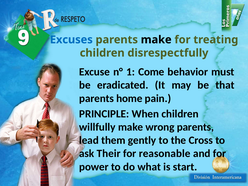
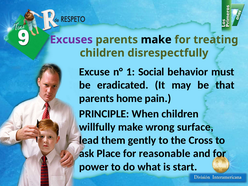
Excuses colour: blue -> purple
Come: Come -> Social
wrong parents: parents -> surface
Their: Their -> Place
